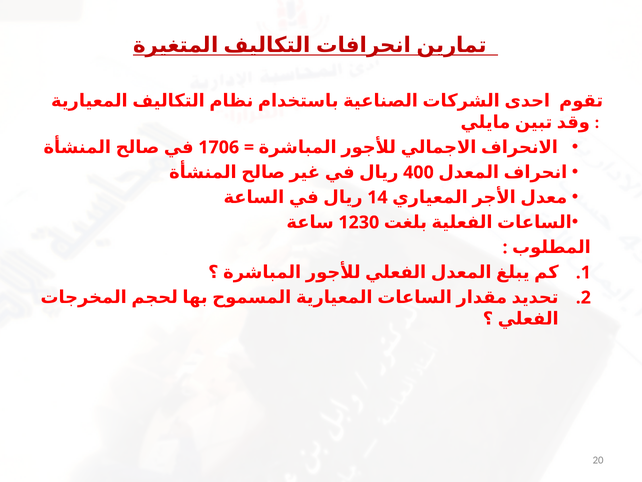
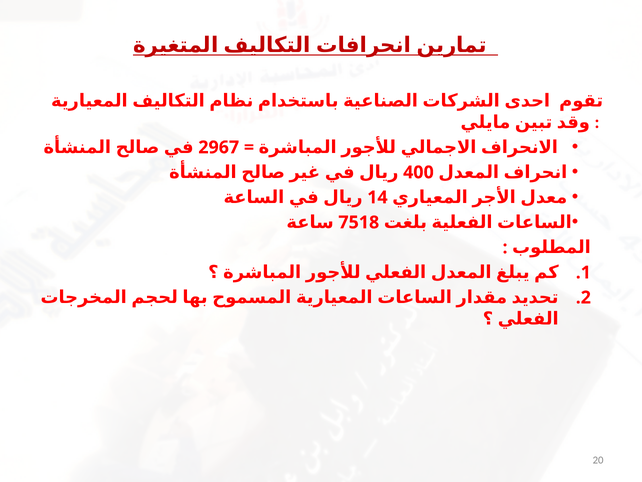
1706: 1706 -> 2967
1230: 1230 -> 7518
